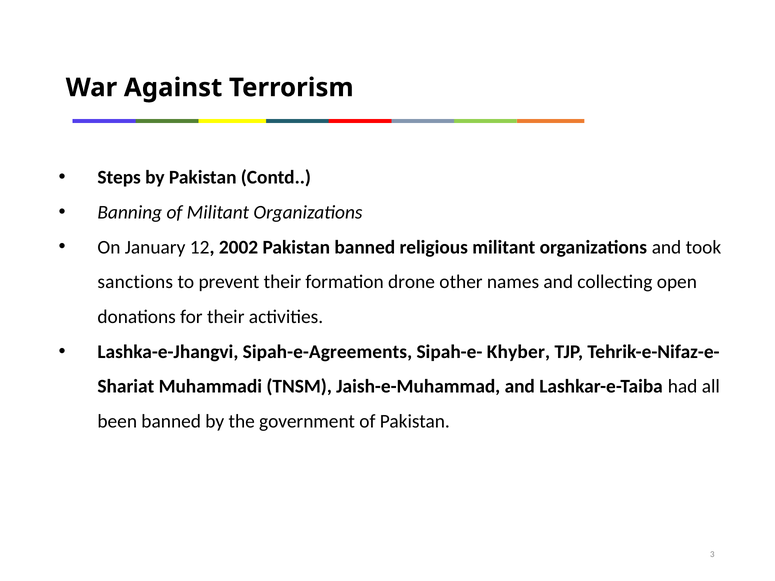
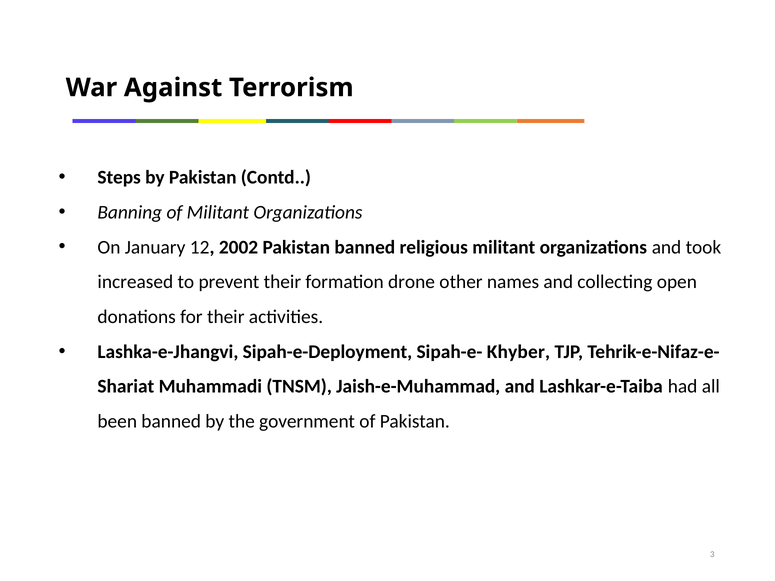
sanctions: sanctions -> increased
Sipah-e-Agreements: Sipah-e-Agreements -> Sipah-e-Deployment
